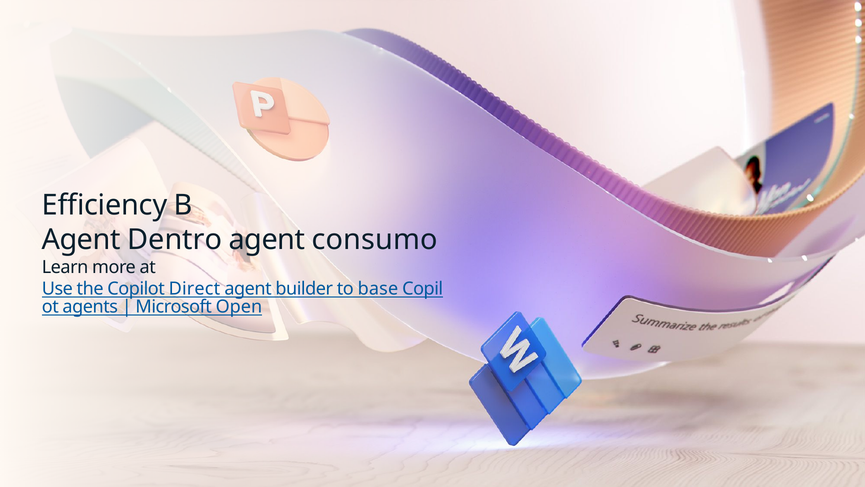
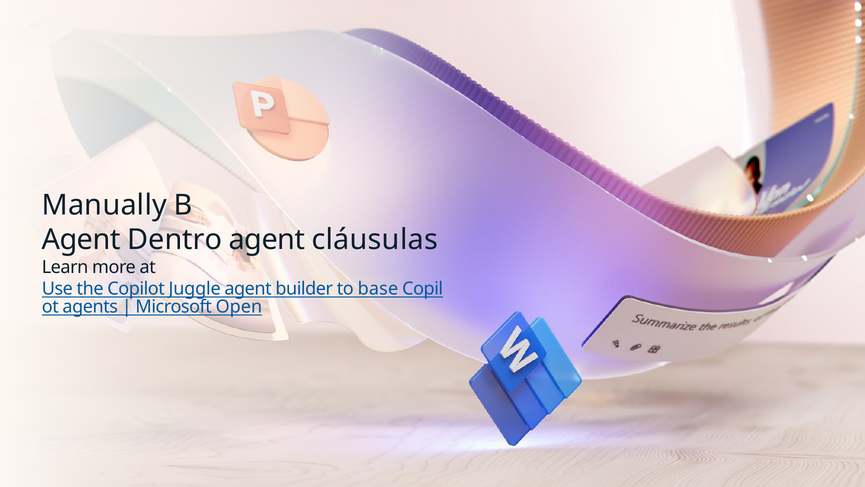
Efficiency: Efficiency -> Manually
consumo: consumo -> cláusulas
Direct: Direct -> Juggle
